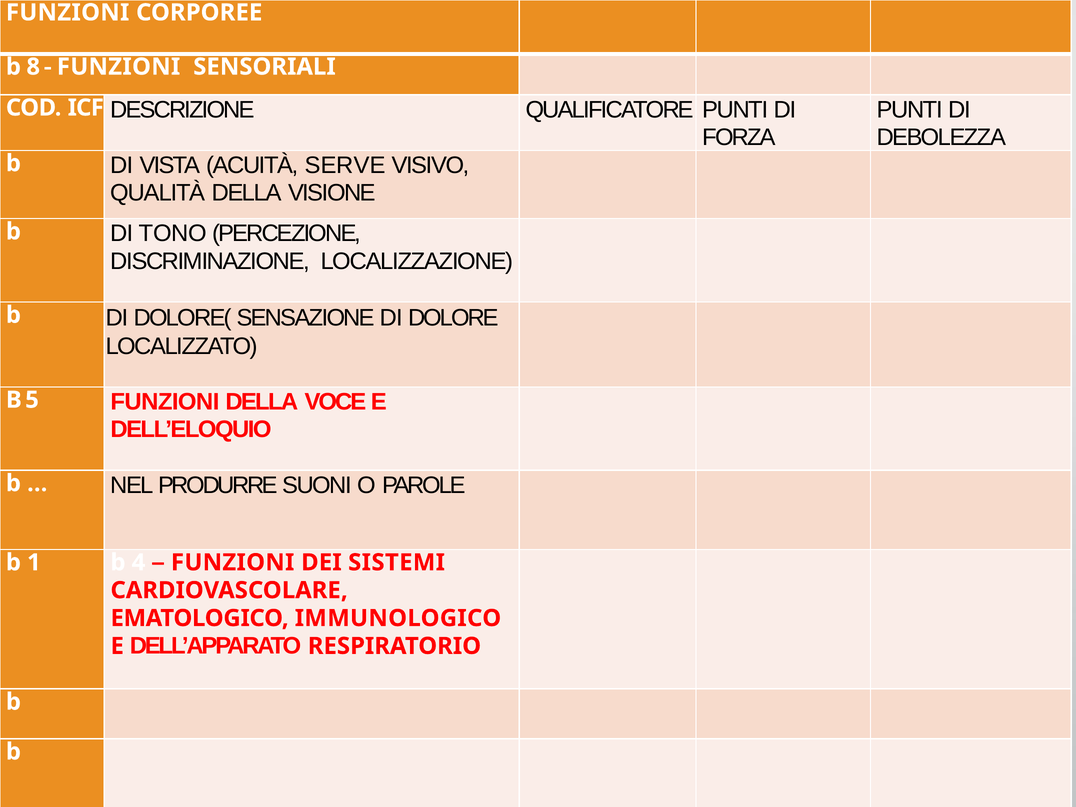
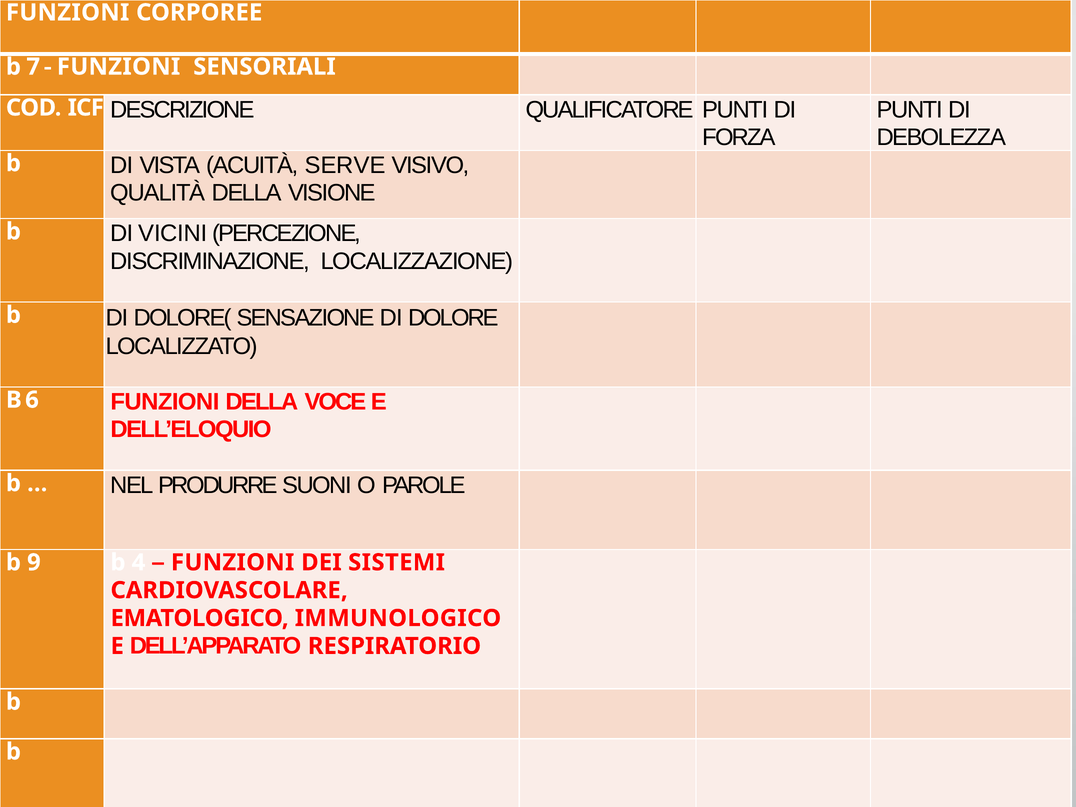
8: 8 -> 7
TONO: TONO -> VICINI
5: 5 -> 6
1: 1 -> 9
